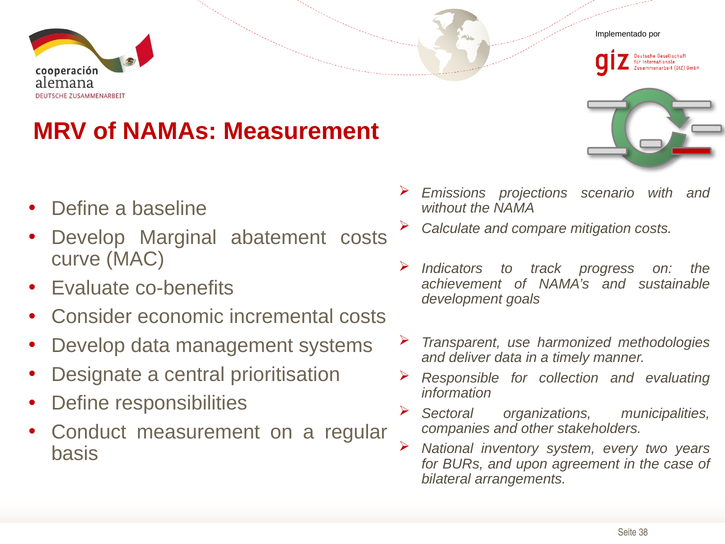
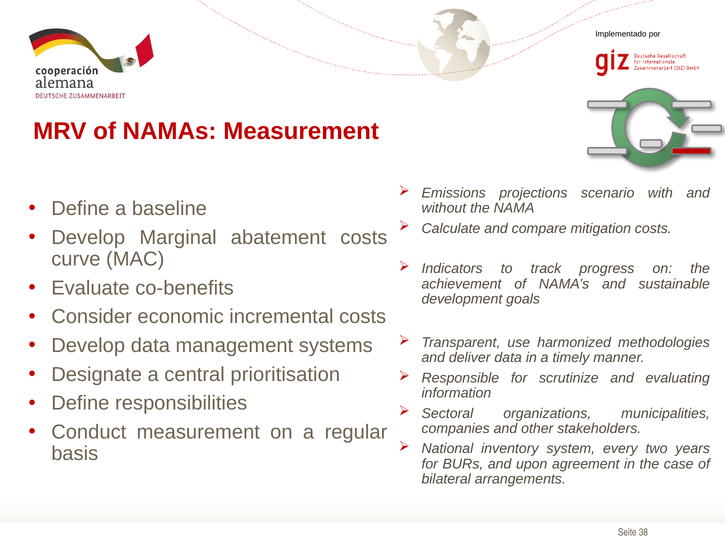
collection: collection -> scrutinize
